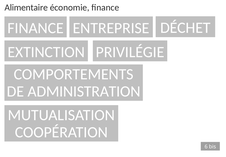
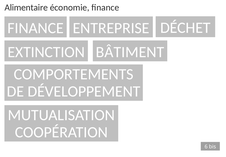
PRIVILÉGIE: PRIVILÉGIE -> BÂTIMENT
ADMINISTRATION: ADMINISTRATION -> DÉVELOPPEMENT
